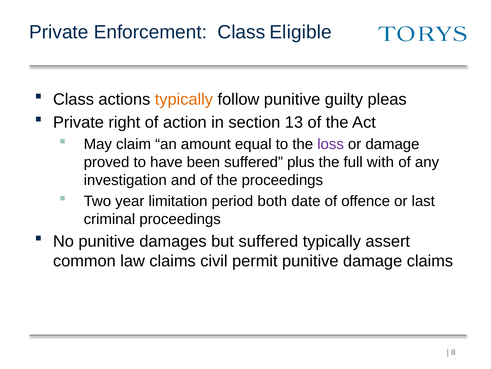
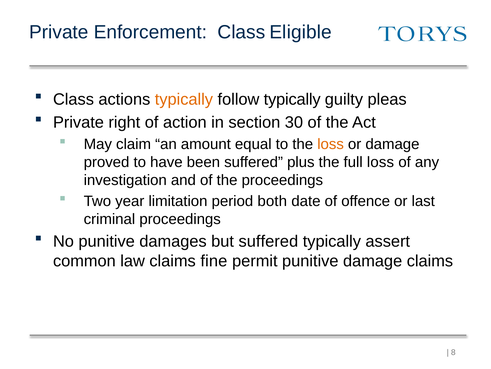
follow punitive: punitive -> typically
13: 13 -> 30
loss at (331, 144) colour: purple -> orange
full with: with -> loss
civil: civil -> fine
